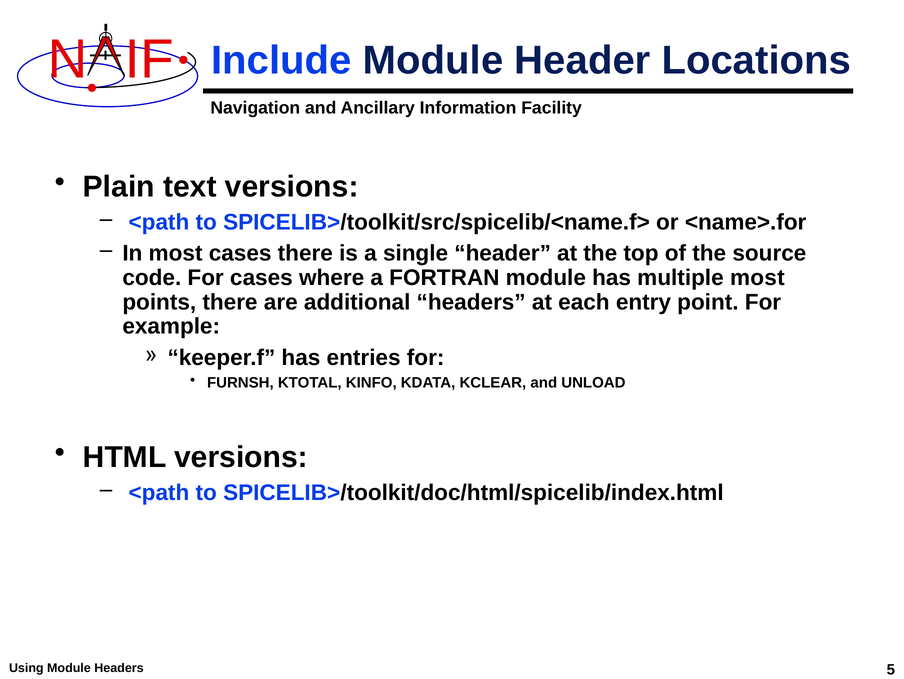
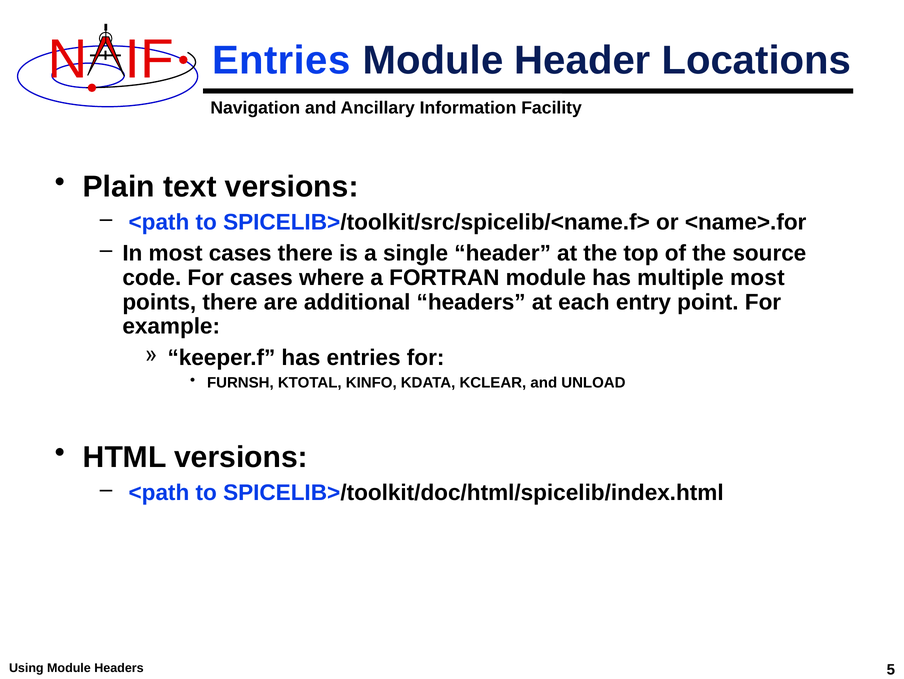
Include at (281, 60): Include -> Entries
